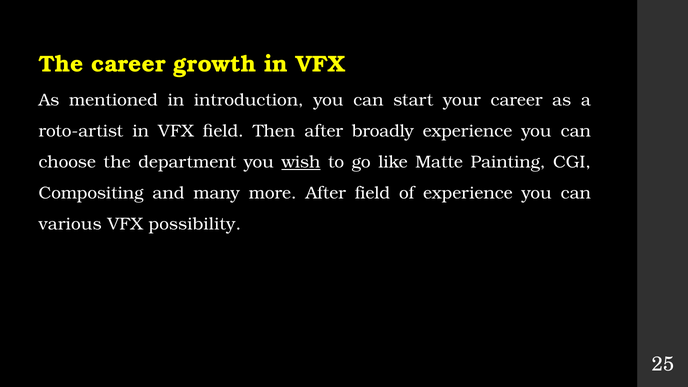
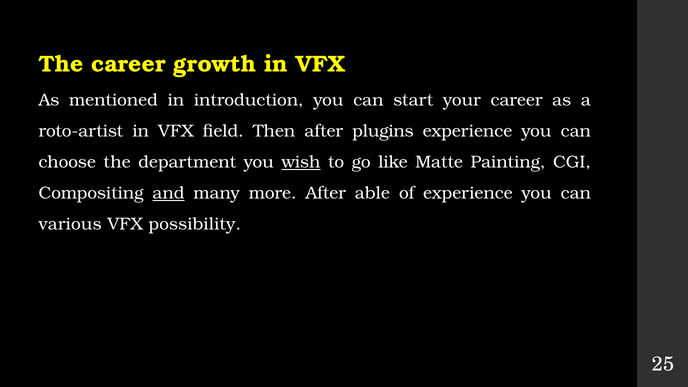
broadly: broadly -> plugins
and underline: none -> present
After field: field -> able
